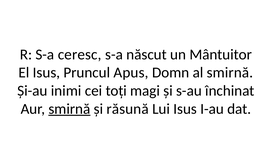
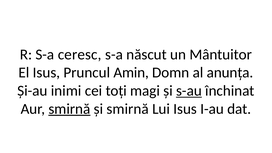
Apus: Apus -> Amin
al smirnă: smirnă -> anunța
s-au underline: none -> present
și răsună: răsună -> smirnă
